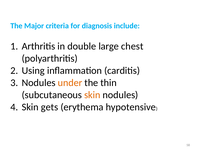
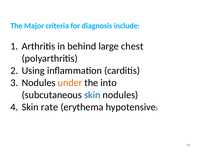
double: double -> behind
thin: thin -> into
skin at (92, 95) colour: orange -> blue
gets: gets -> rate
